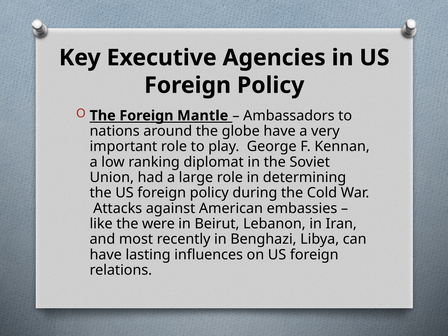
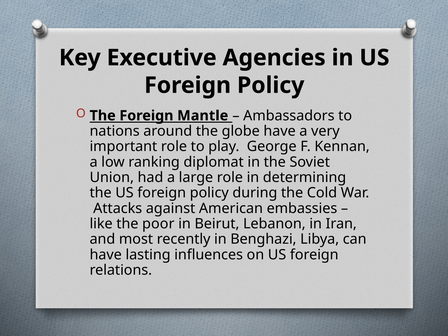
were: were -> poor
